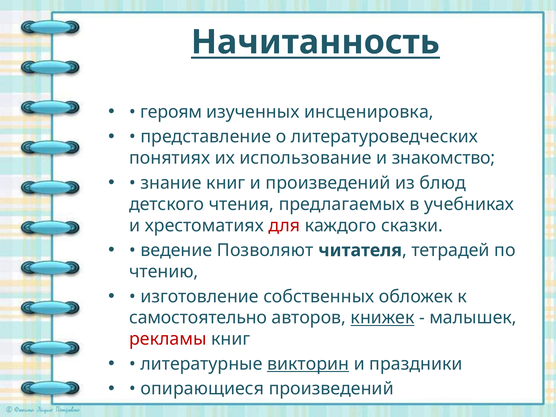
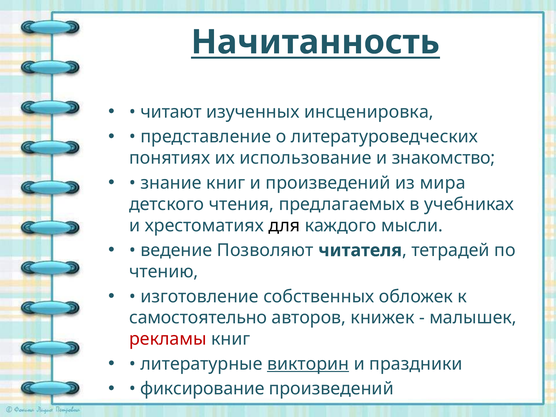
героям: героям -> читают
блюд: блюд -> мира
для colour: red -> black
сказки: сказки -> мысли
книжек underline: present -> none
опирающиеся: опирающиеся -> фиксирование
